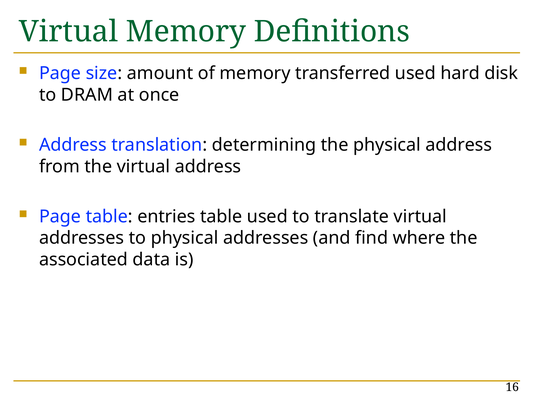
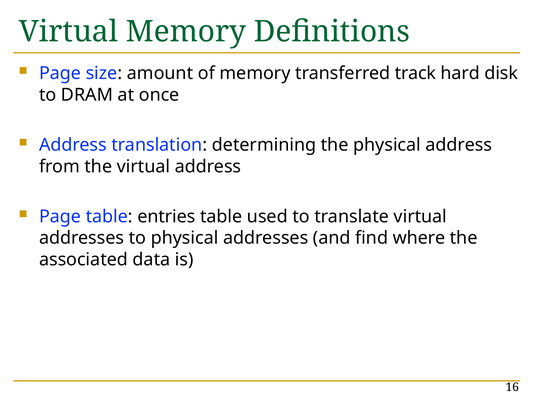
transferred used: used -> track
